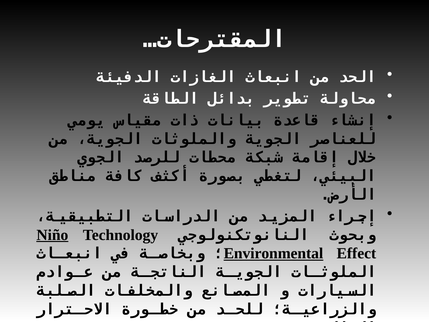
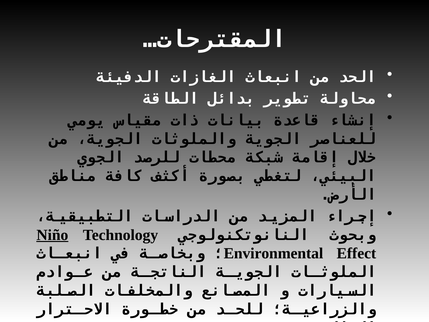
Environmental underline: present -> none
